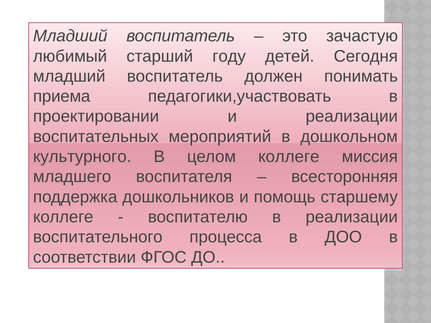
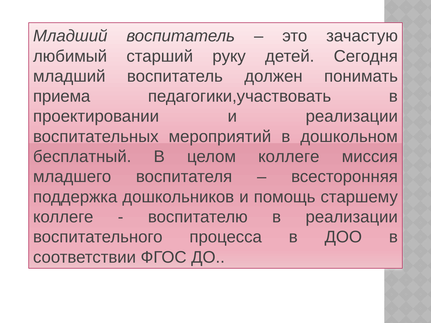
году: году -> руку
культурного: культурного -> бесплатный
